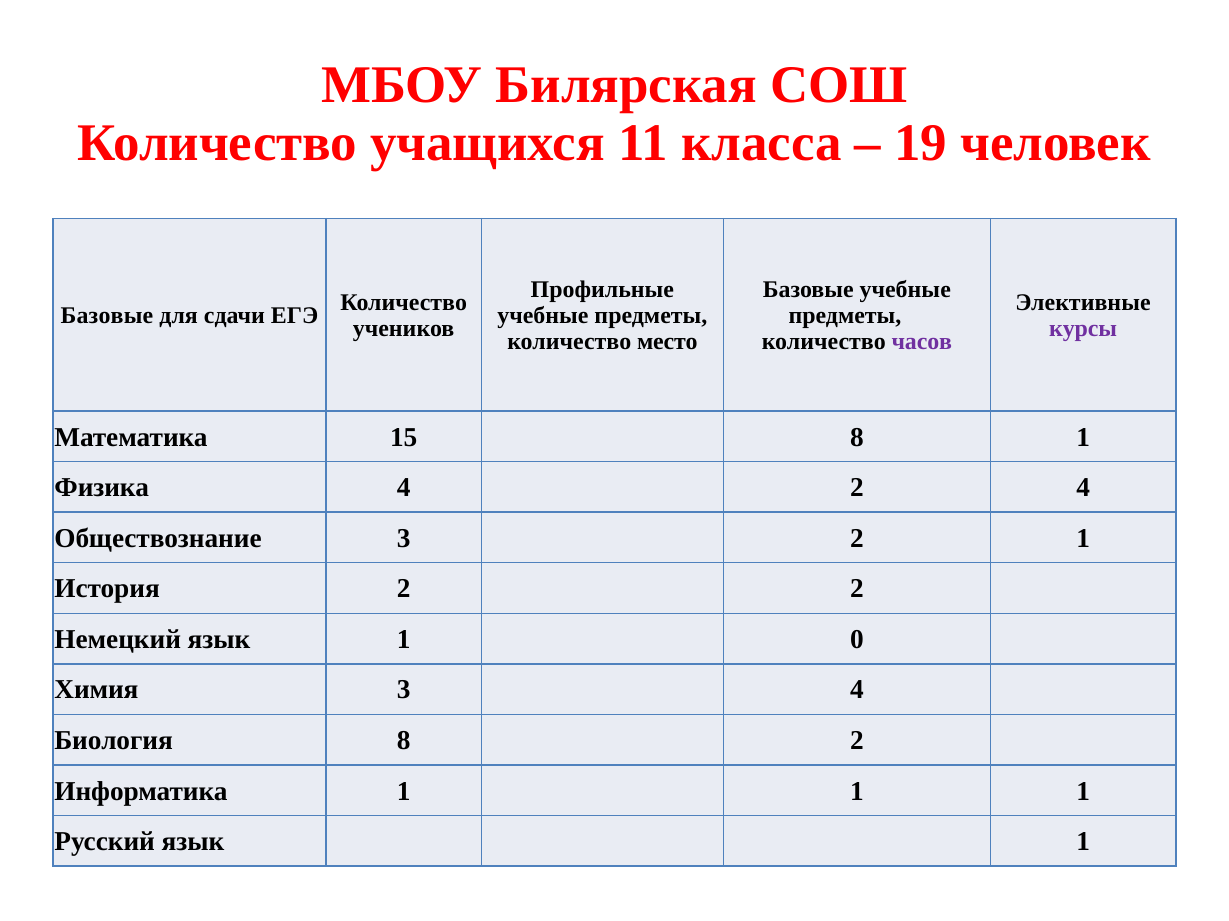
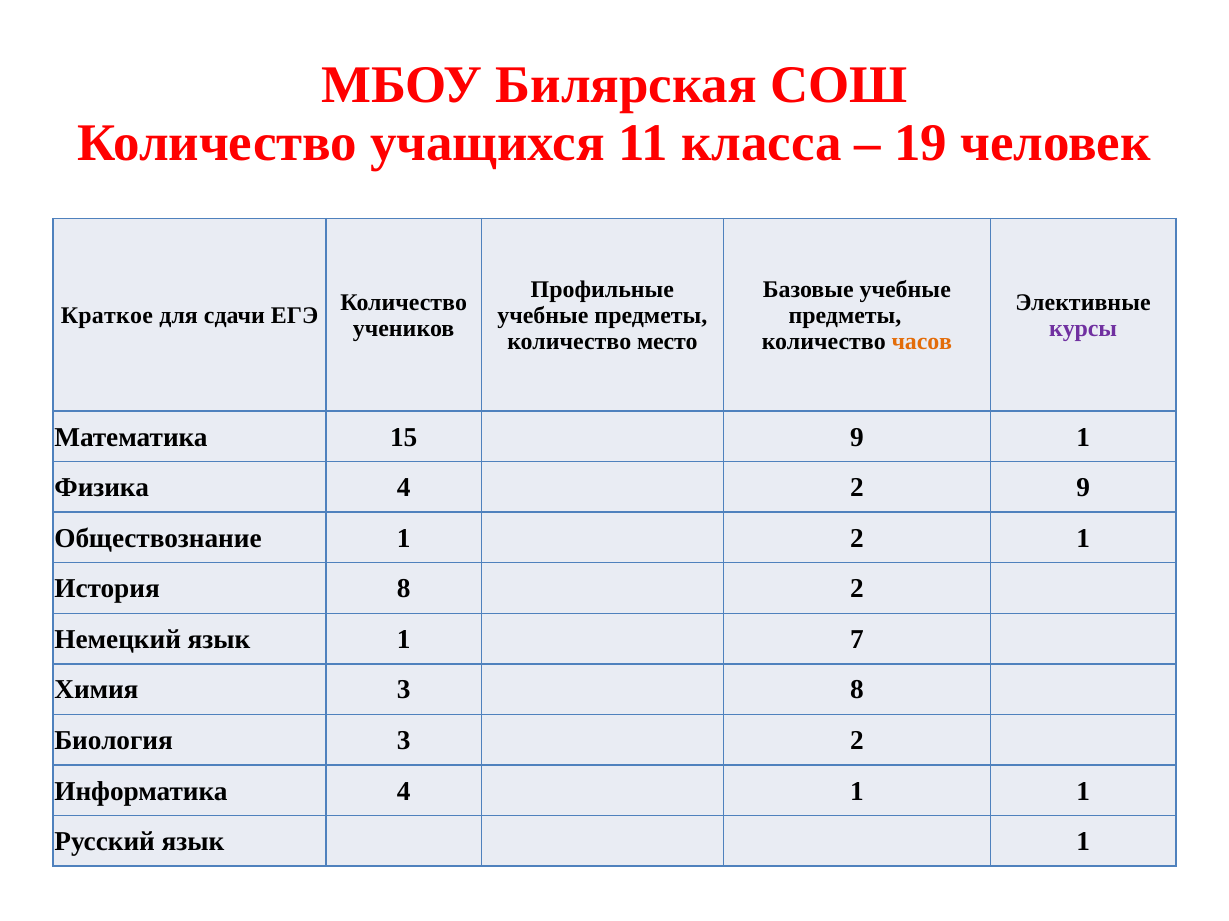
Базовые at (107, 316): Базовые -> Краткое
часов colour: purple -> orange
15 8: 8 -> 9
2 4: 4 -> 9
Обществознание 3: 3 -> 1
История 2: 2 -> 8
0: 0 -> 7
3 4: 4 -> 8
Биология 8: 8 -> 3
Информатика 1: 1 -> 4
